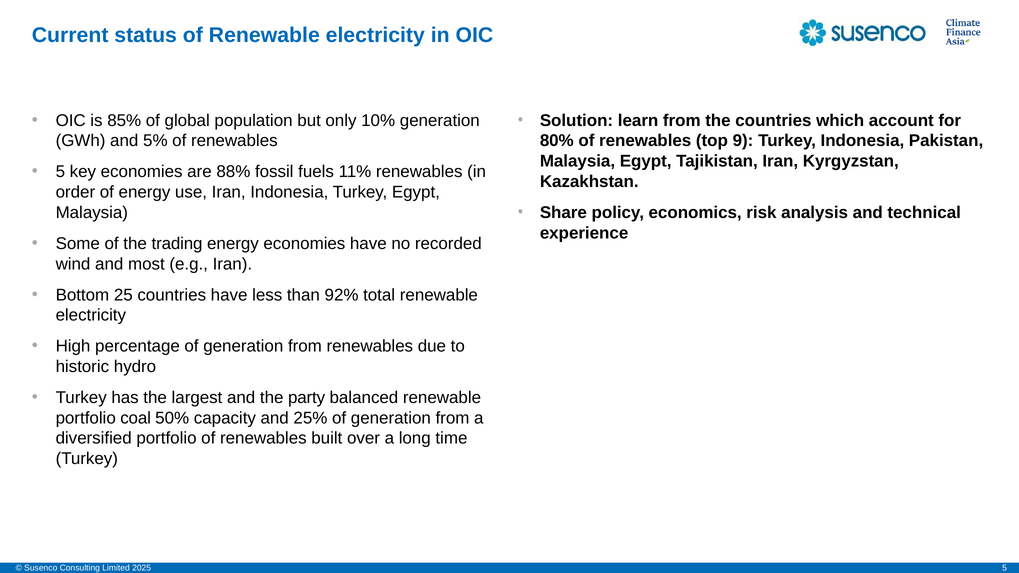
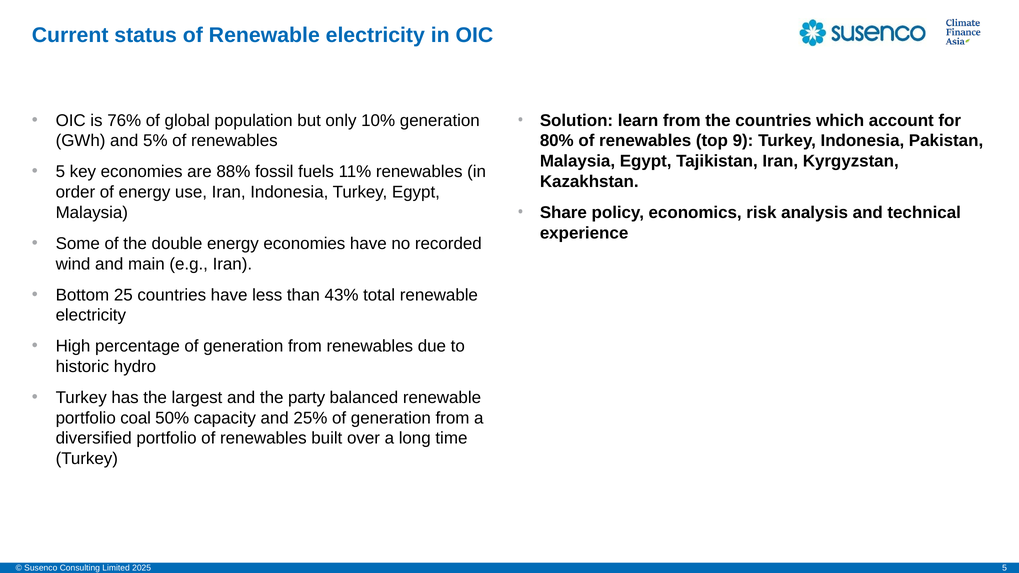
85%: 85% -> 76%
trading: trading -> double
most: most -> main
92%: 92% -> 43%
